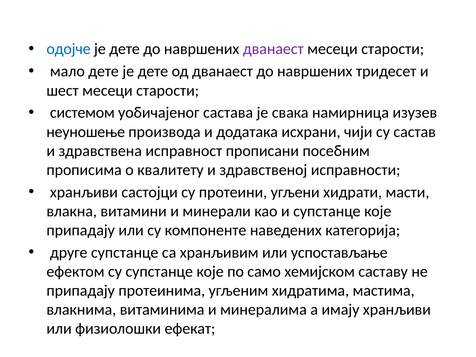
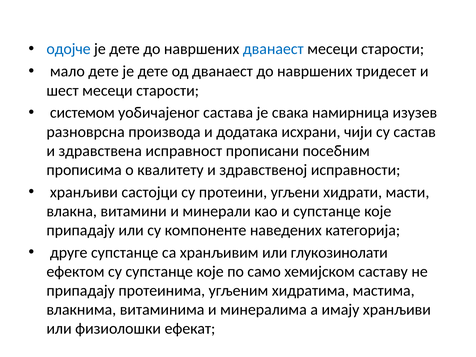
дванаест at (273, 49) colour: purple -> blue
неуношење: неуношење -> разноврсна
успостављање: успостављање -> глукозинолати
